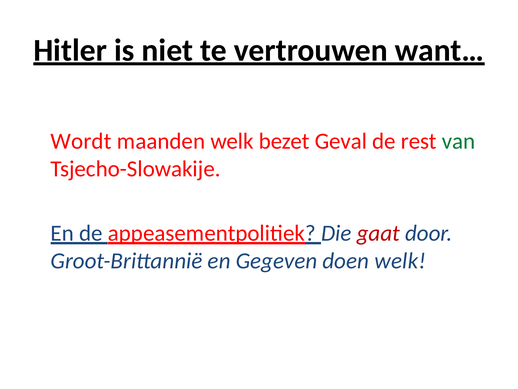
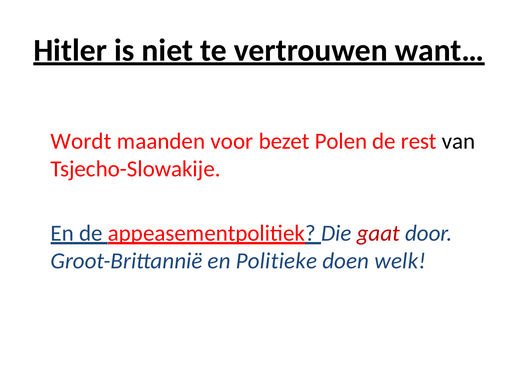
maanden welk: welk -> voor
Geval: Geval -> Polen
van colour: green -> black
Gegeven: Gegeven -> Politieke
